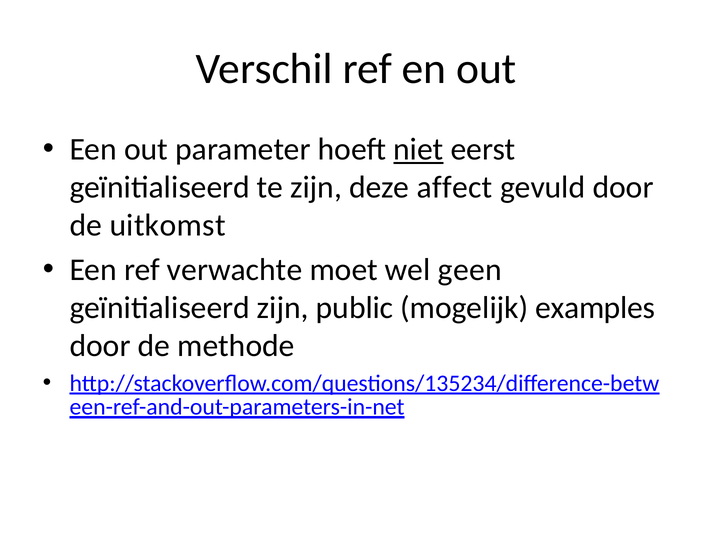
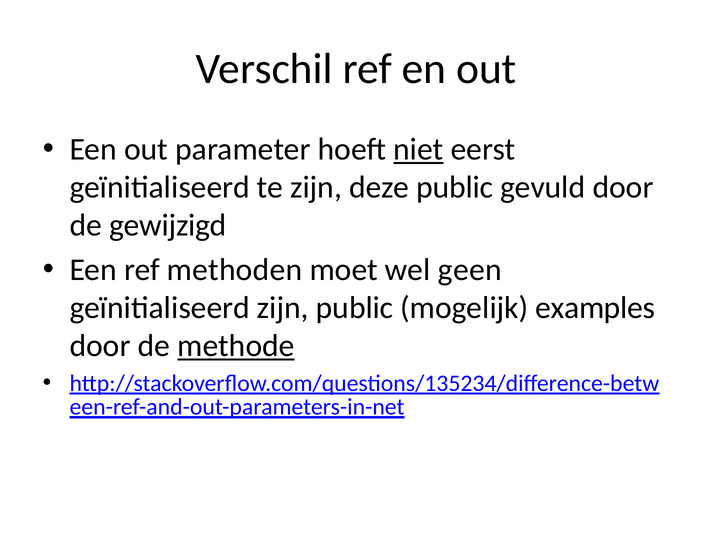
deze affect: affect -> public
uitkomst: uitkomst -> gewijzigd
verwachte: verwachte -> methoden
methode underline: none -> present
